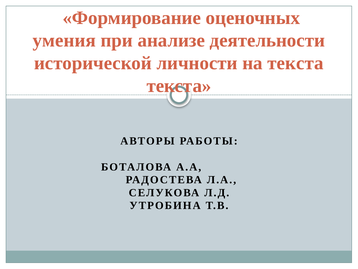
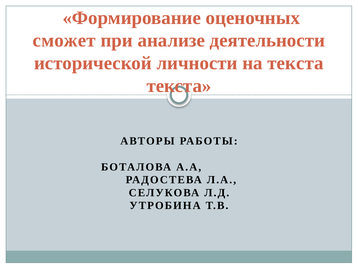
умения: умения -> сможет
